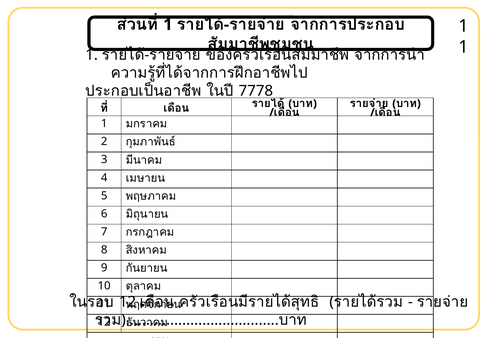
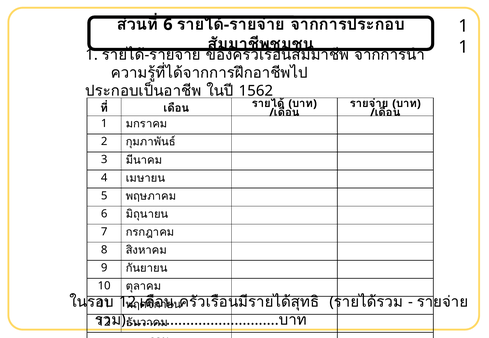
1 at (168, 25): 1 -> 6
7778: 7778 -> 1562
